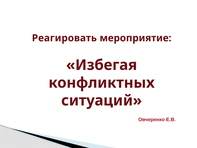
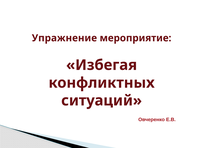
Реагировать: Реагировать -> Упражнение
